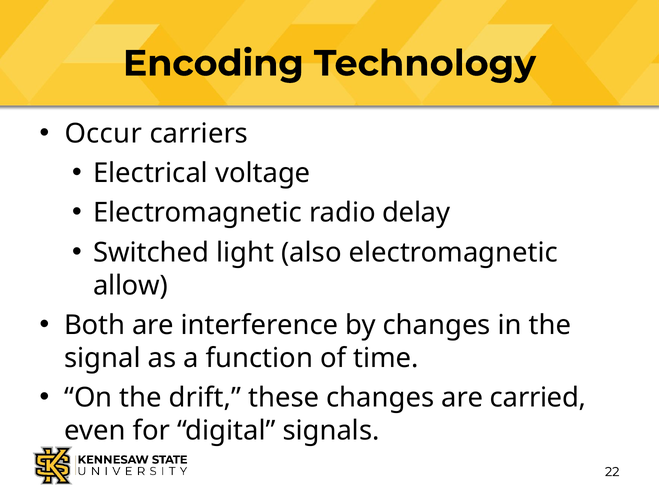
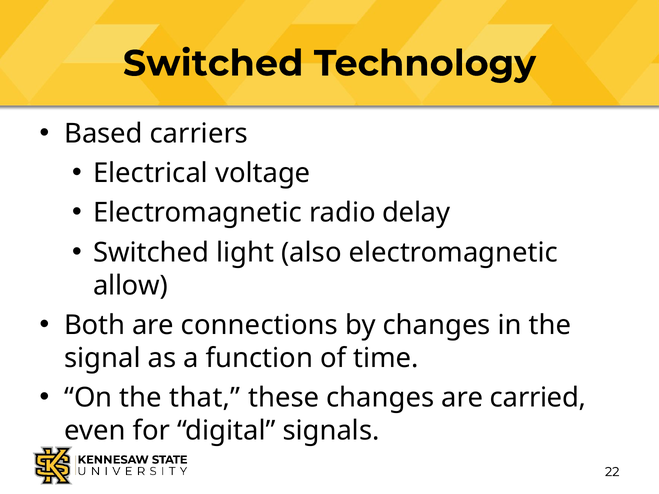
Encoding at (213, 64): Encoding -> Switched
Occur: Occur -> Based
interference: interference -> connections
drift: drift -> that
